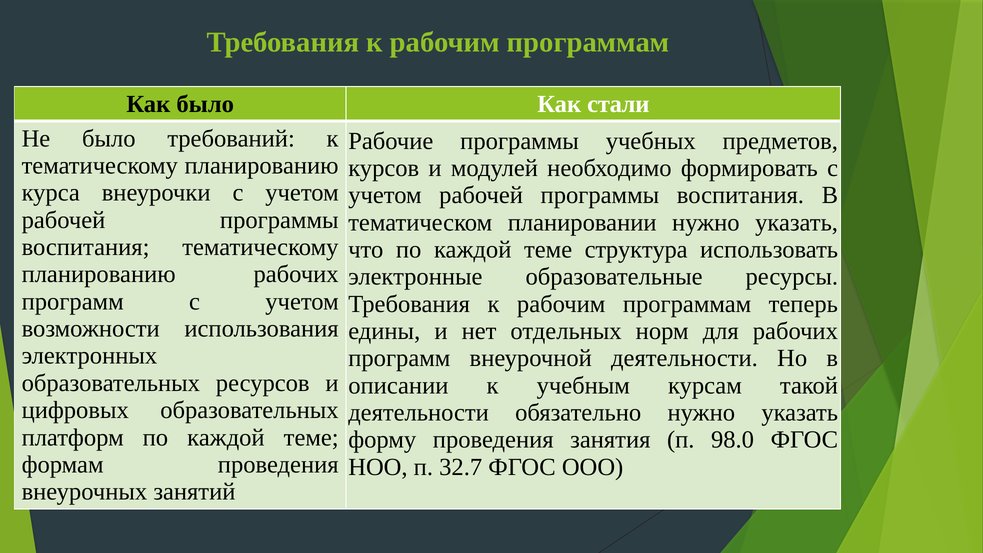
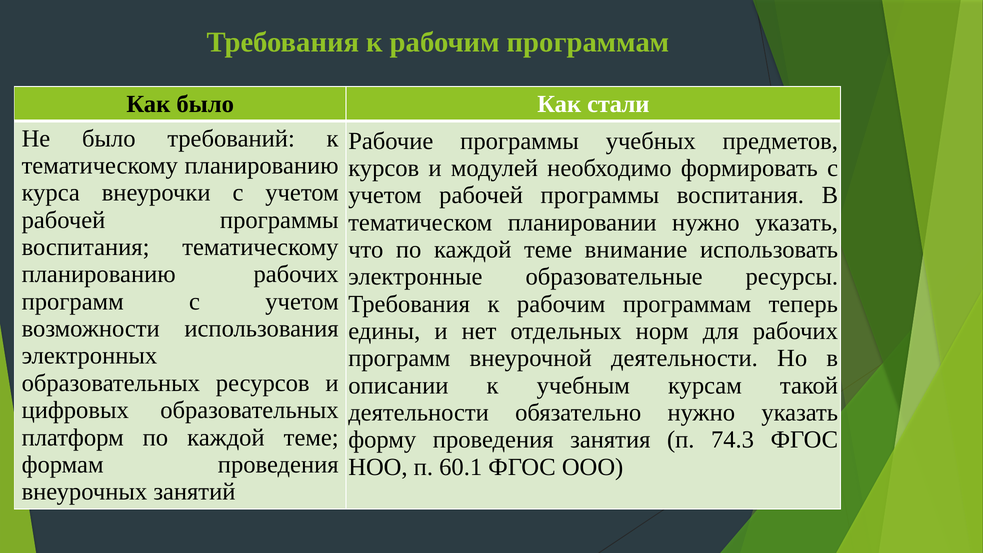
структура: структура -> внимание
98.0: 98.0 -> 74.3
32.7: 32.7 -> 60.1
